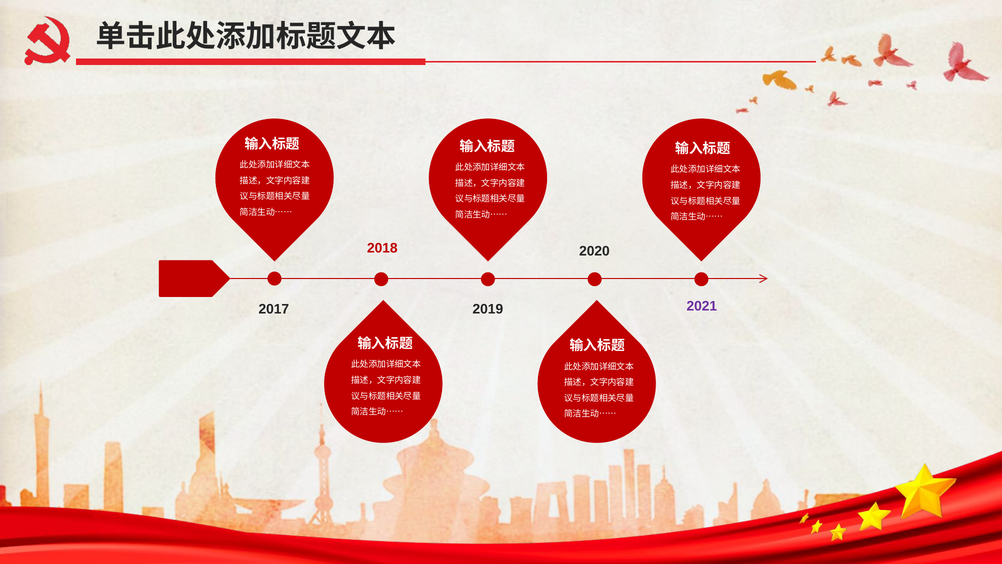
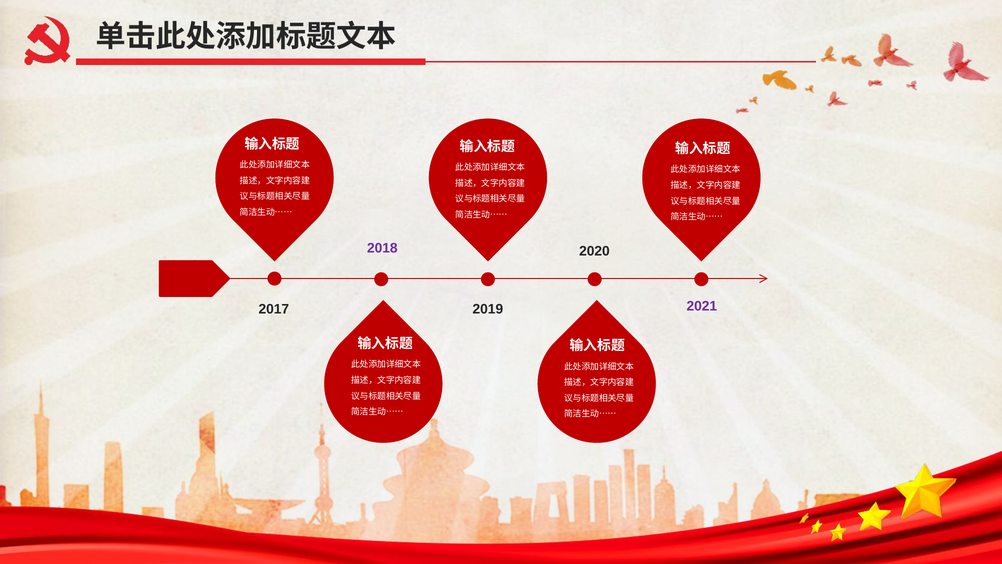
2018 colour: red -> purple
